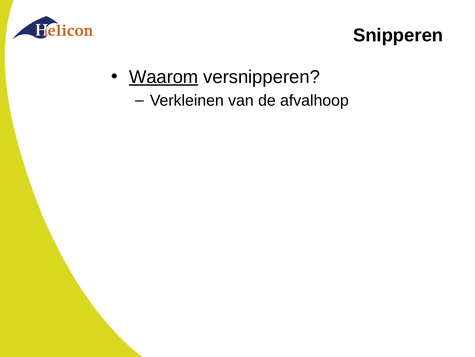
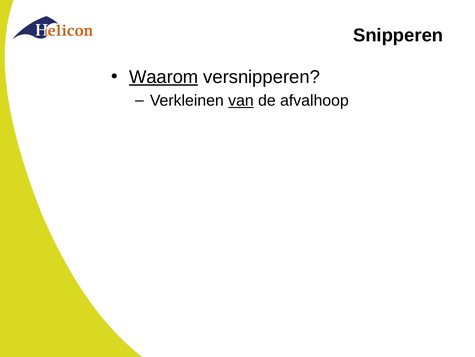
van underline: none -> present
